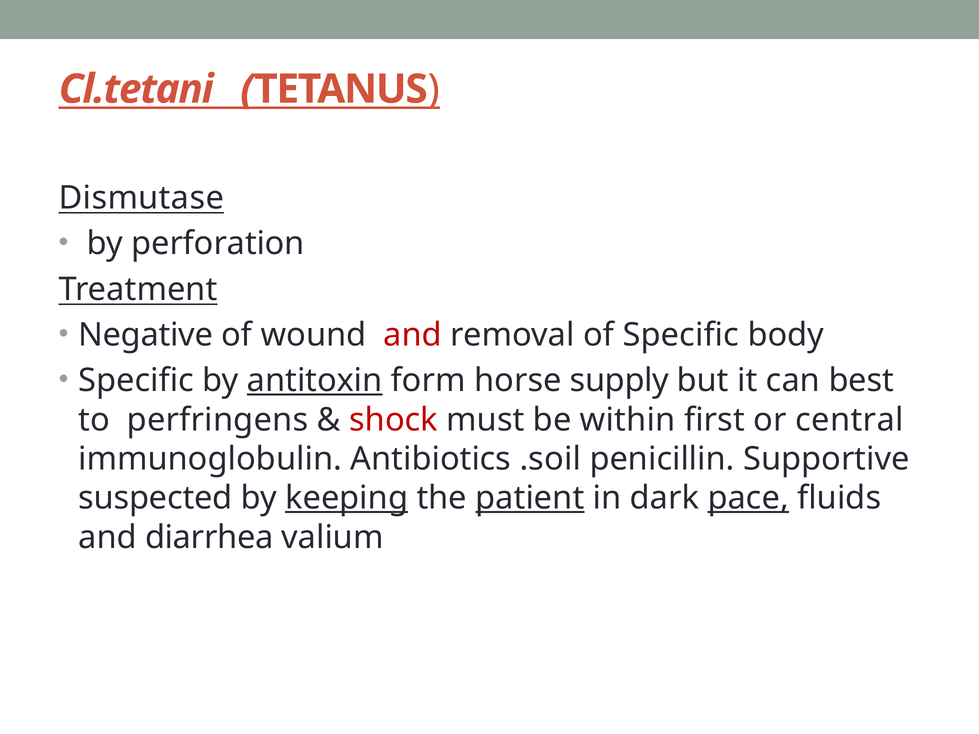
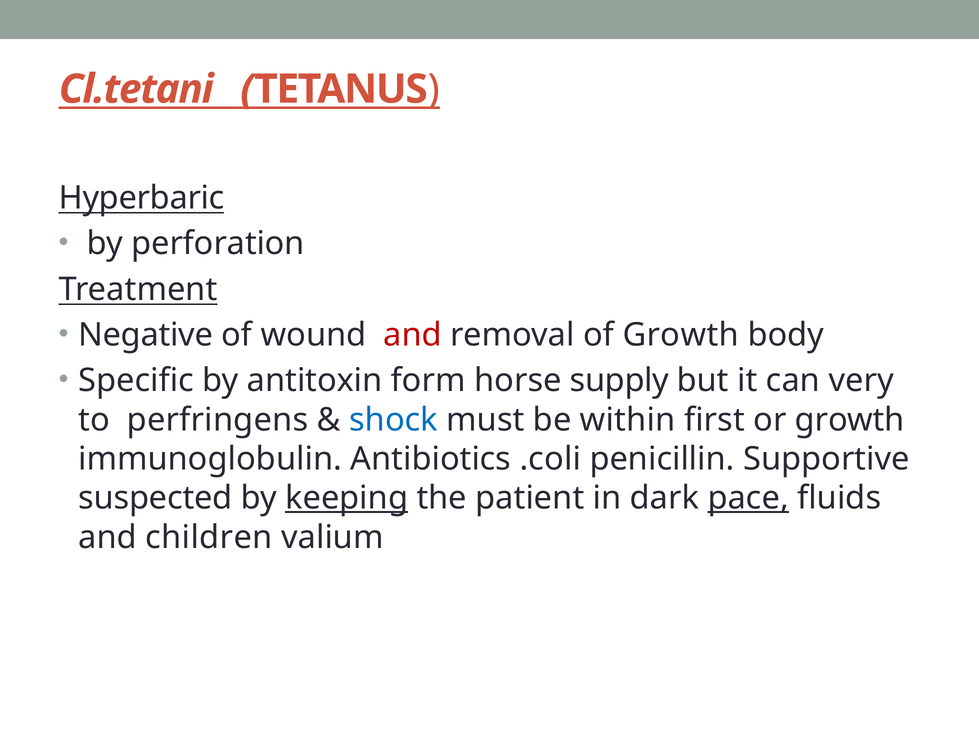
Dismutase: Dismutase -> Hyperbaric
of Specific: Specific -> Growth
antitoxin underline: present -> none
best: best -> very
shock colour: red -> blue
or central: central -> growth
.soil: .soil -> .coli
patient underline: present -> none
diarrhea: diarrhea -> children
